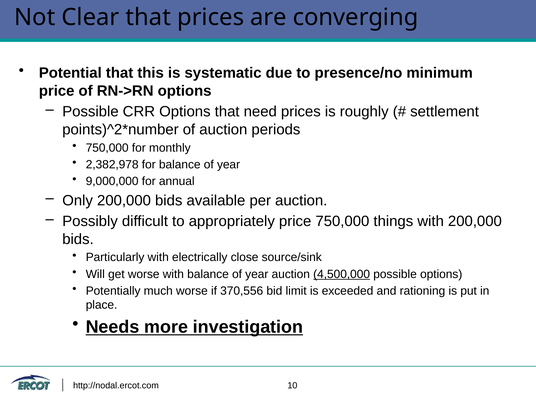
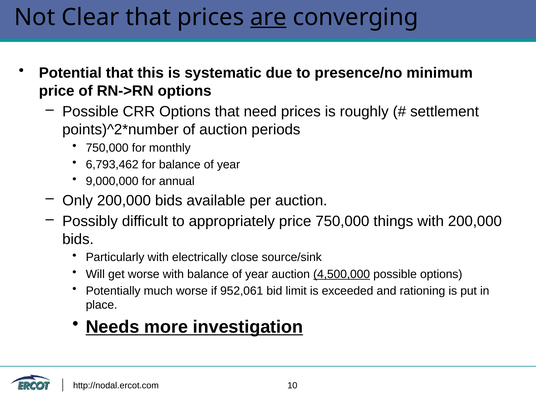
are underline: none -> present
2,382,978: 2,382,978 -> 6,793,462
370,556: 370,556 -> 952,061
